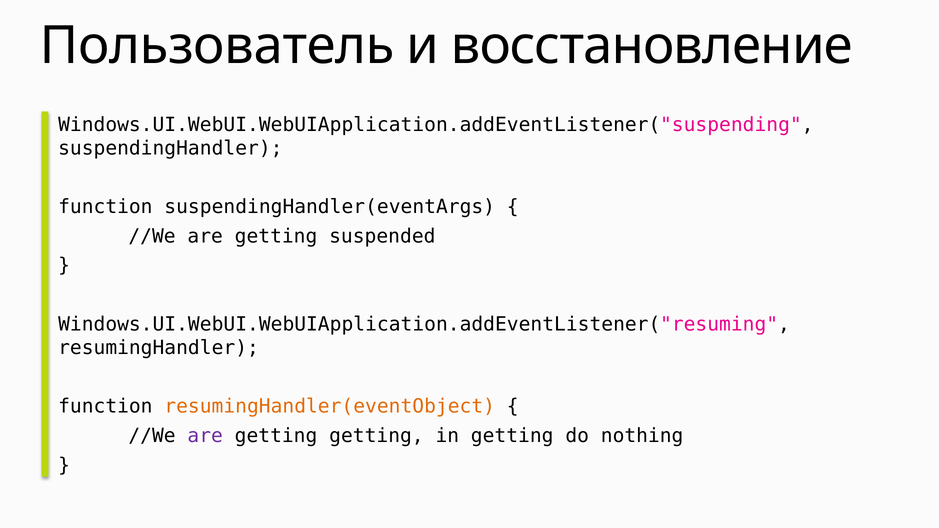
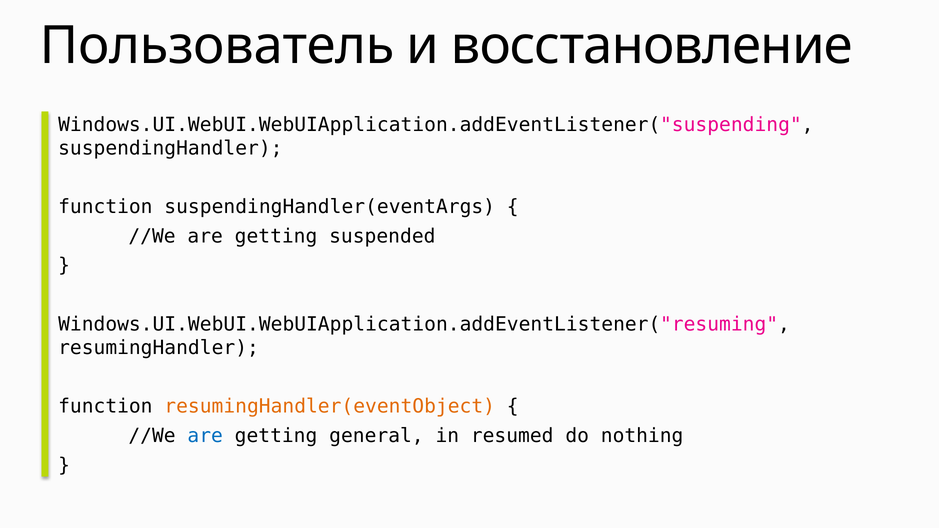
are at (205, 436) colour: purple -> blue
getting getting: getting -> general
in getting: getting -> resumed
